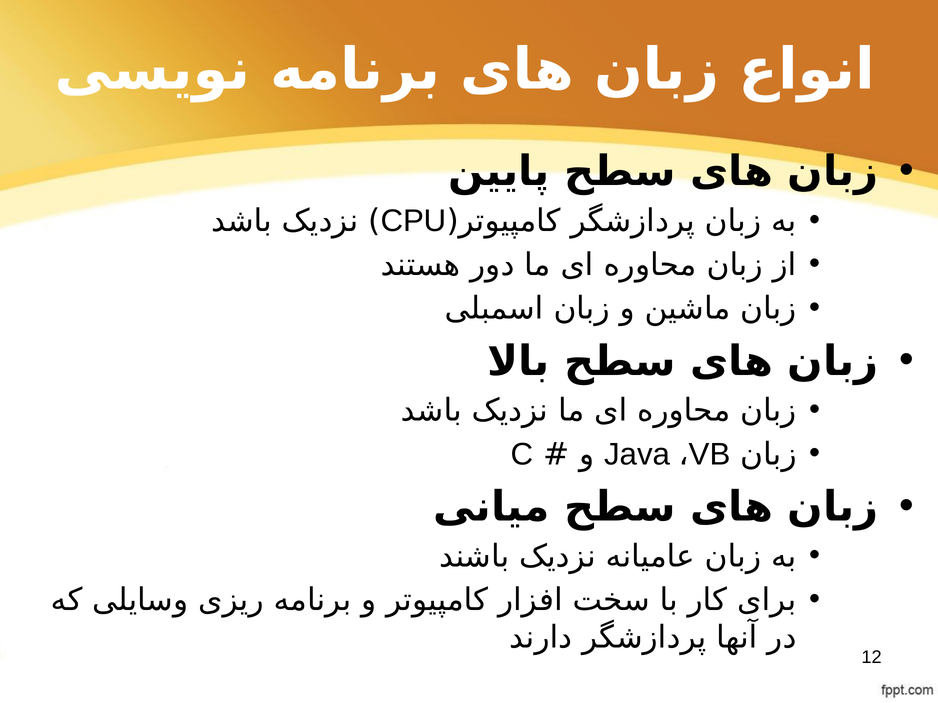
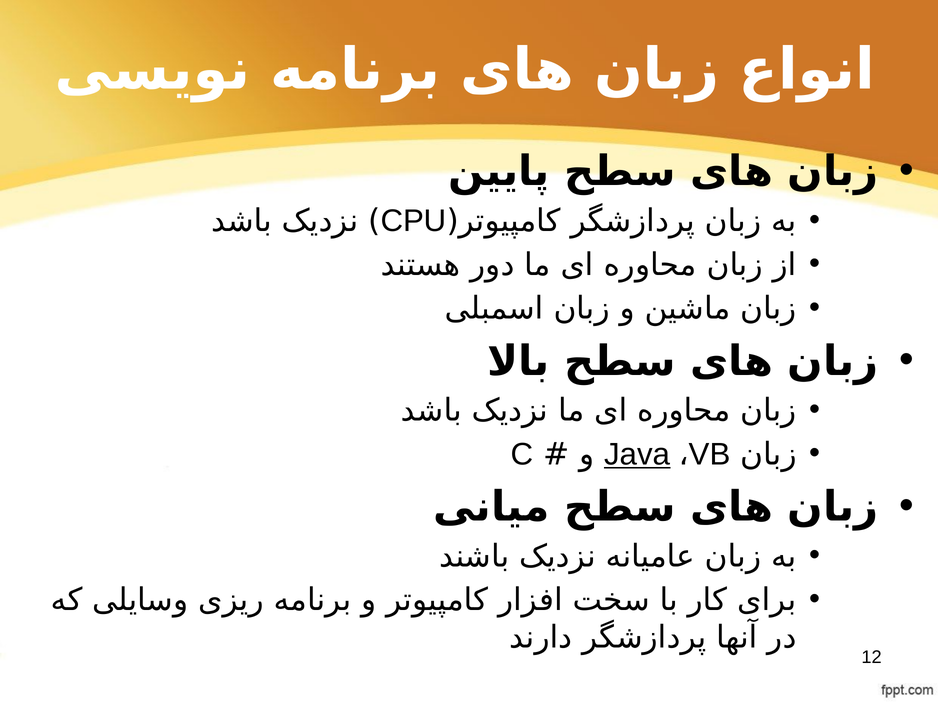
Java underline: none -> present
